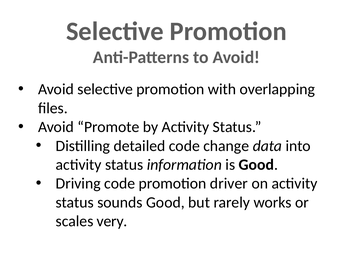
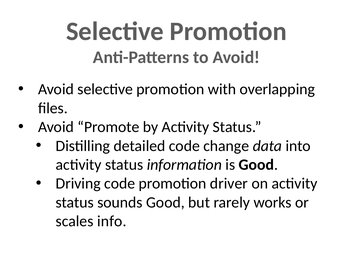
very: very -> info
